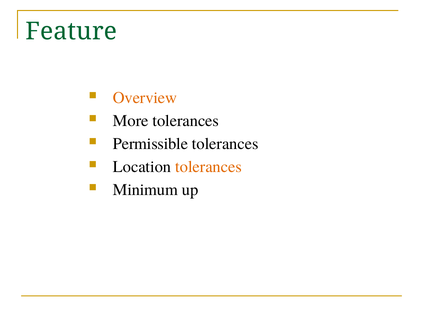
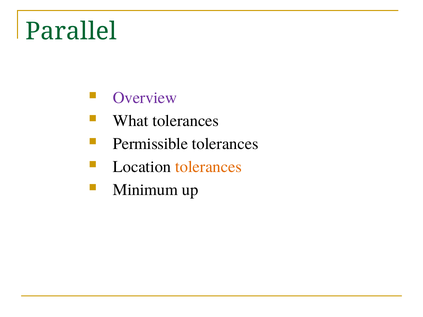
Feature: Feature -> Parallel
Overview colour: orange -> purple
More: More -> What
